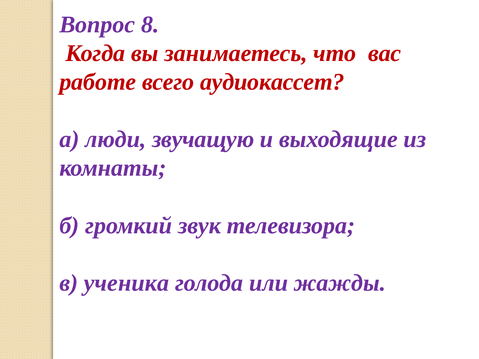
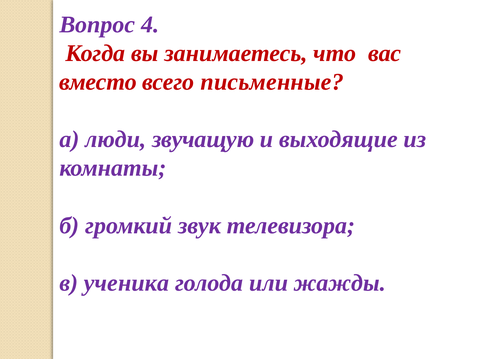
8: 8 -> 4
работе: работе -> вместо
аудиокассет: аудиокассет -> письменные
